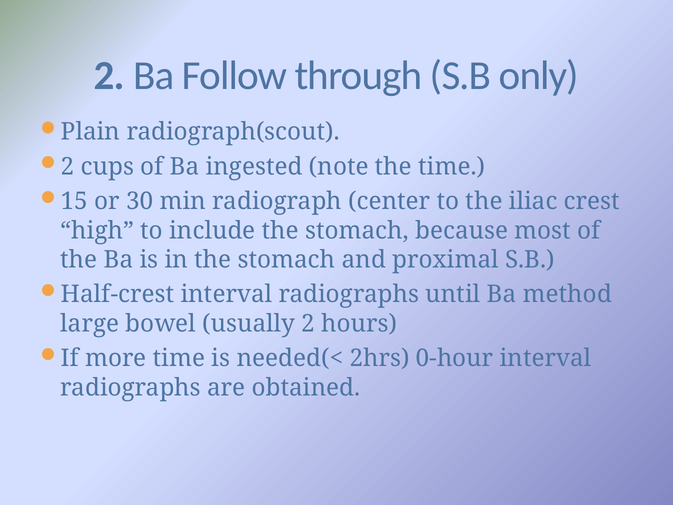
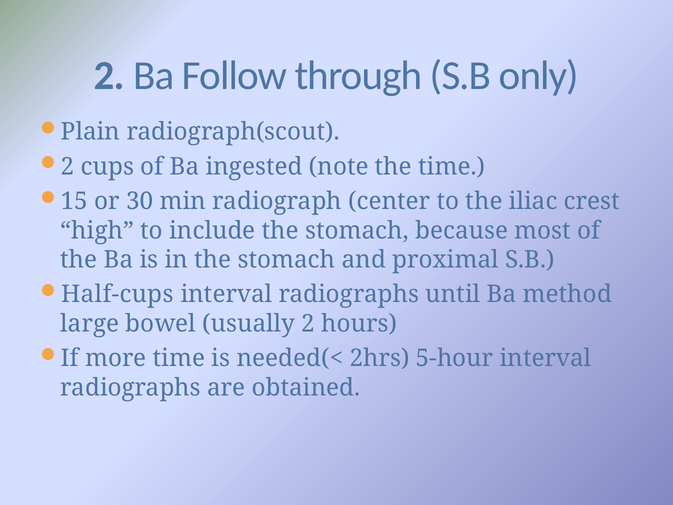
Half-crest: Half-crest -> Half-cups
0-hour: 0-hour -> 5-hour
